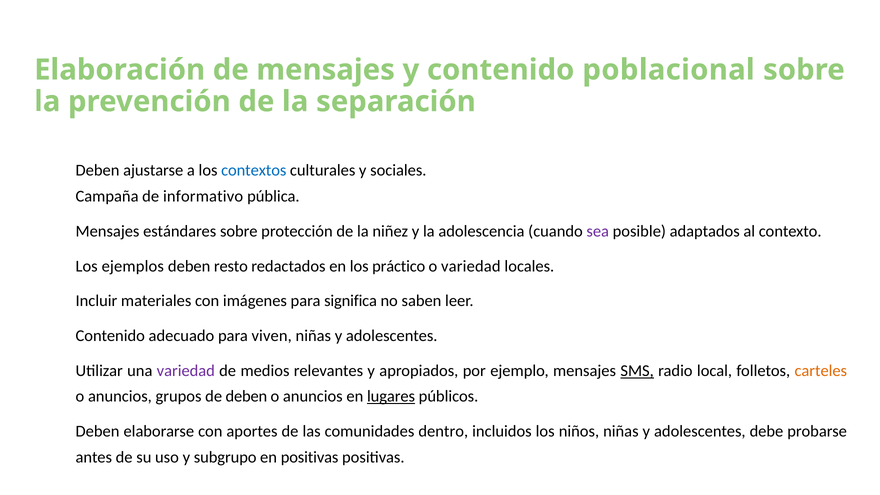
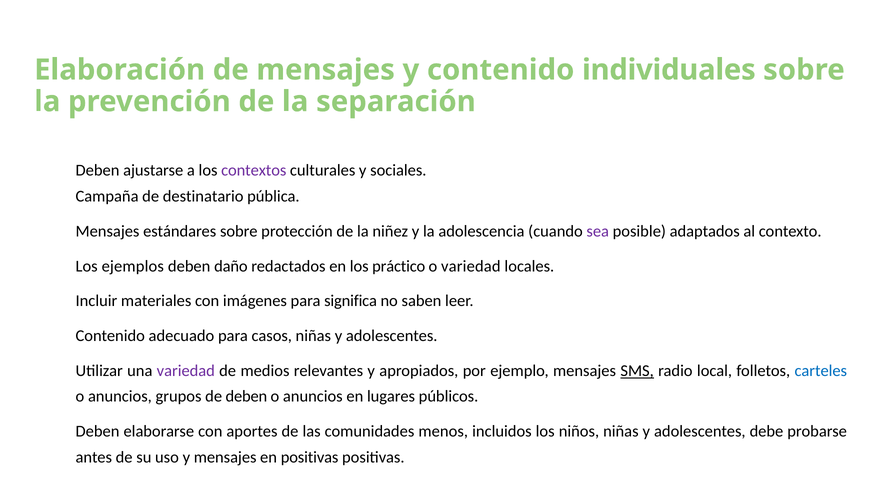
poblacional: poblacional -> individuales
contextos colour: blue -> purple
informativo: informativo -> destinatario
resto: resto -> daño
viven: viven -> casos
carteles colour: orange -> blue
lugares underline: present -> none
dentro: dentro -> menos
y subgrupo: subgrupo -> mensajes
